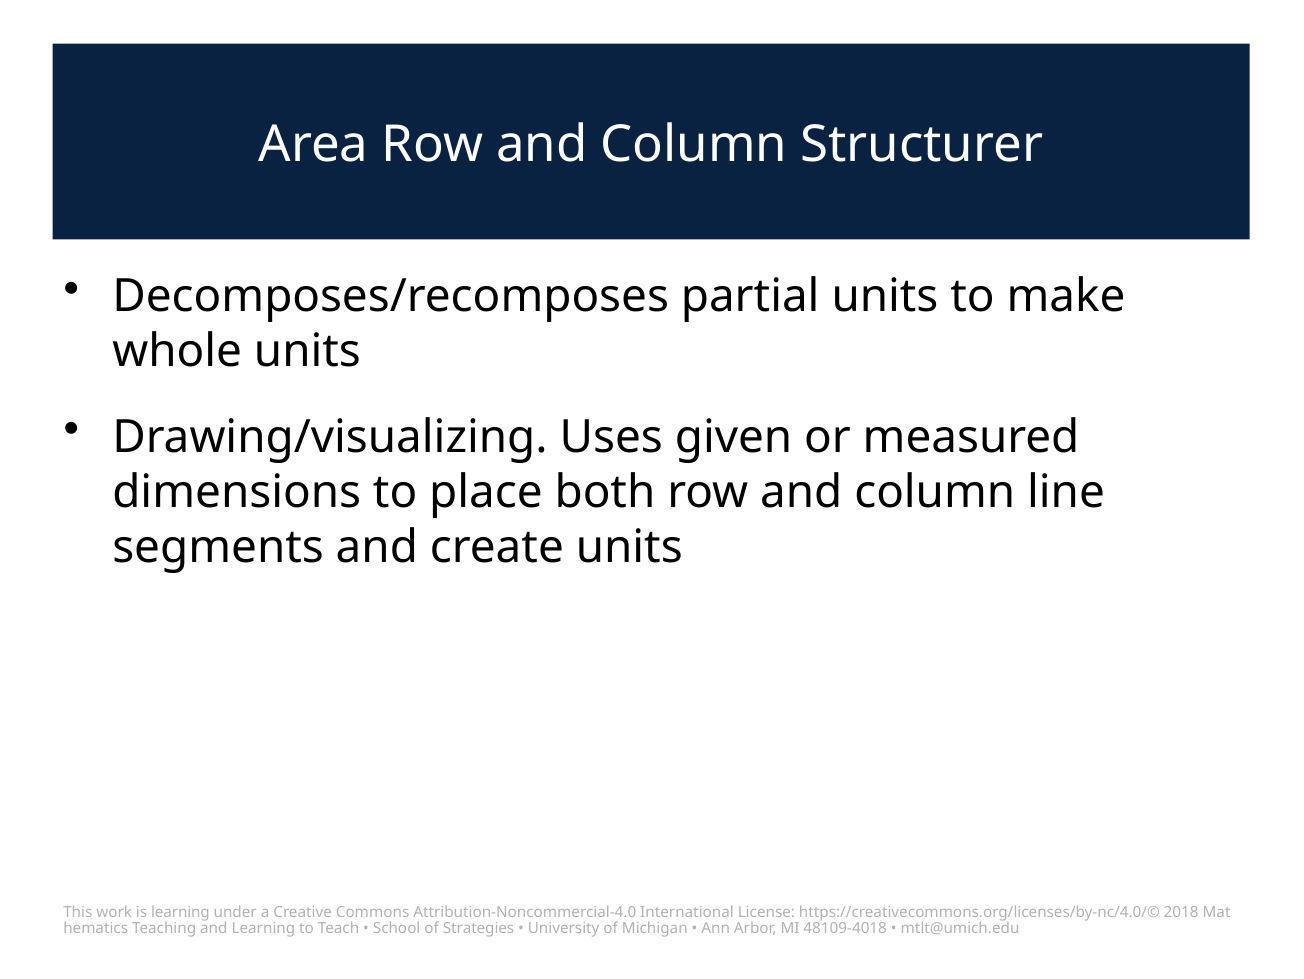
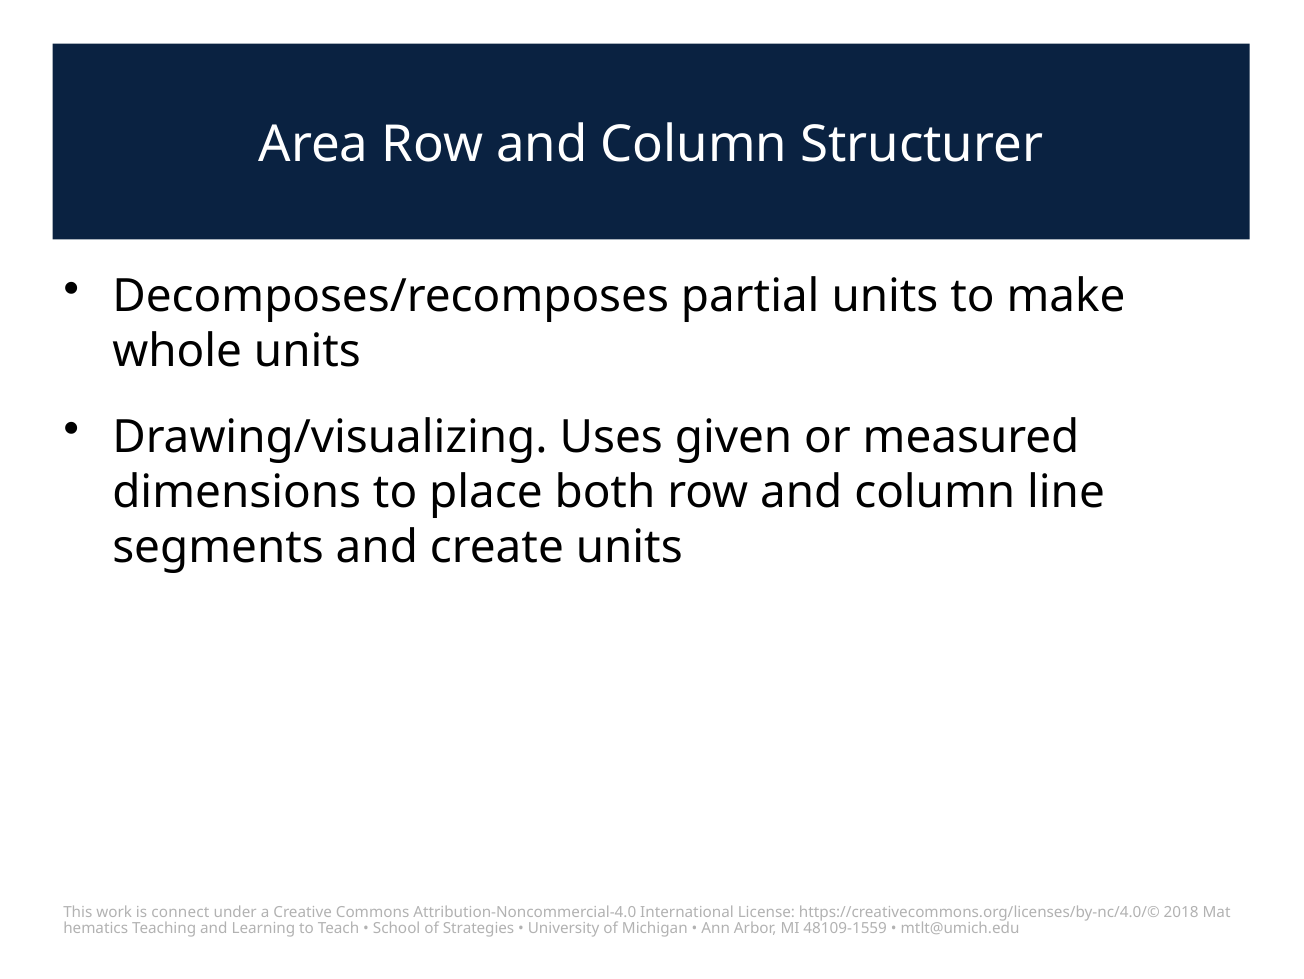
is learning: learning -> connect
48109-4018: 48109-4018 -> 48109-1559
